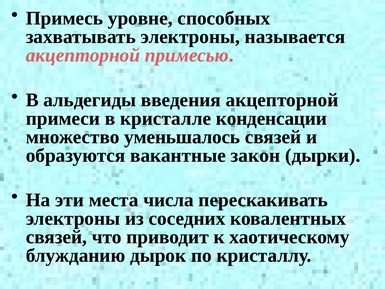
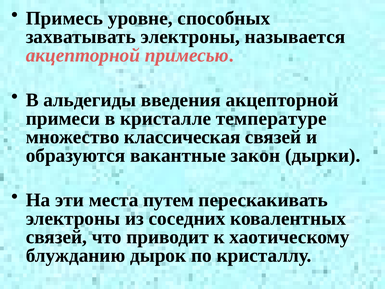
конденсации: конденсации -> температуре
уменьшалось: уменьшалось -> классическая
числа: числа -> путем
